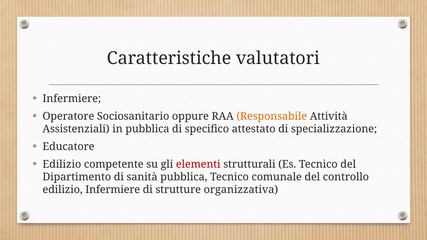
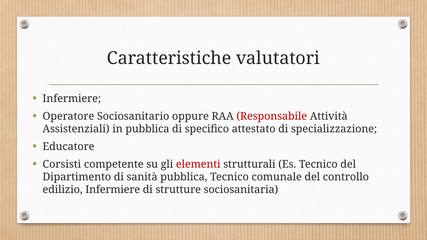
Responsabile colour: orange -> red
Edilizio at (62, 164): Edilizio -> Corsisti
organizzativa: organizzativa -> sociosanitaria
